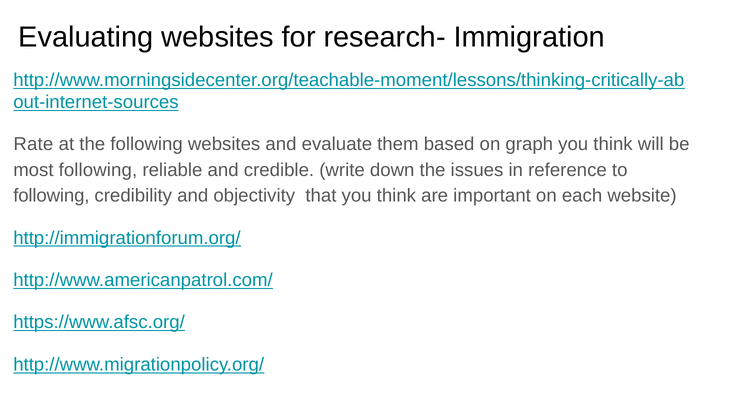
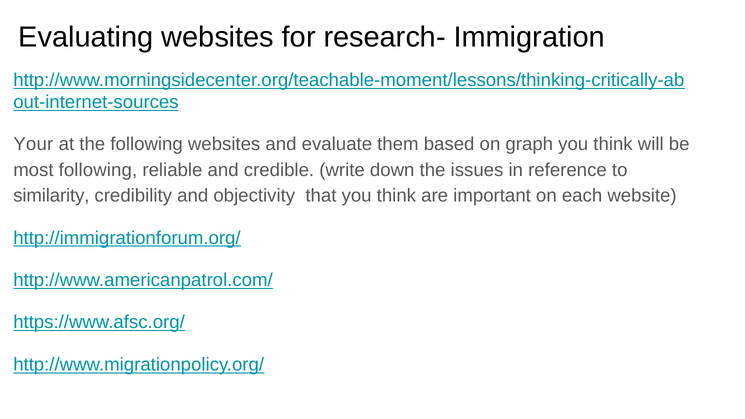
Rate: Rate -> Your
following at (51, 196): following -> similarity
